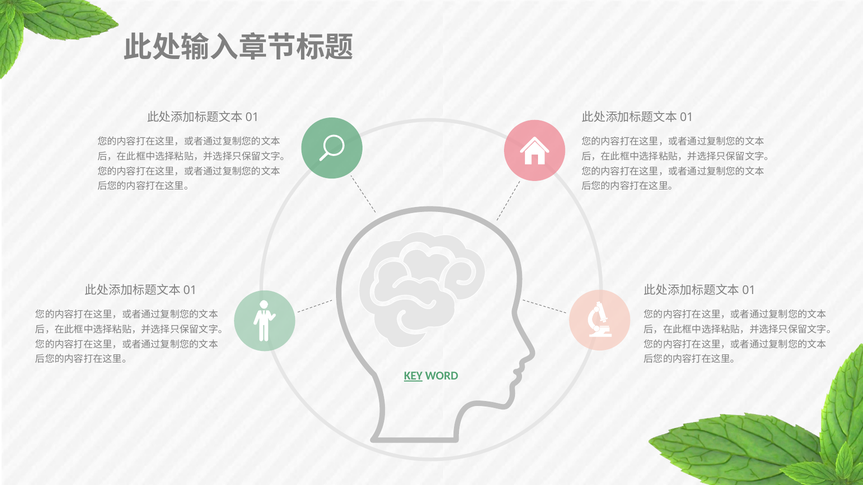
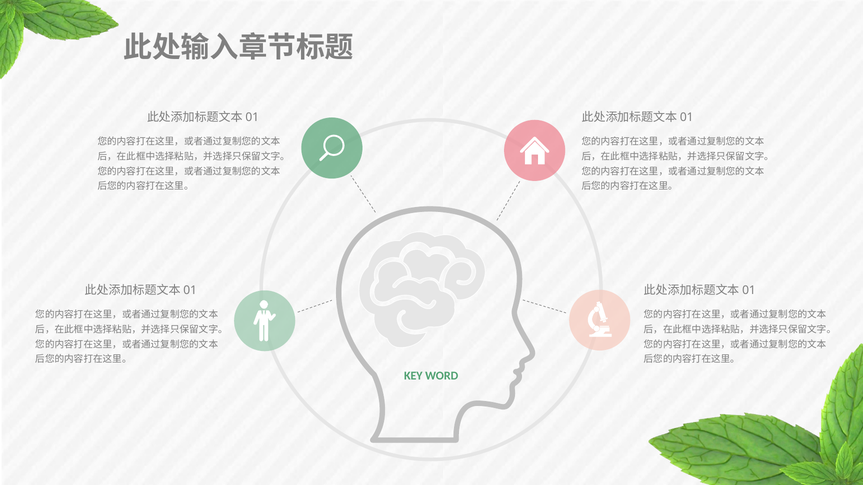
KEY underline: present -> none
